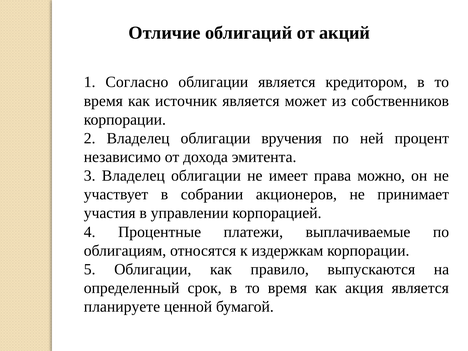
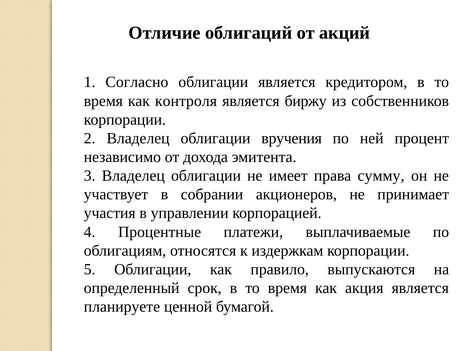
источник: источник -> контроля
может: может -> биржу
можно: можно -> сумму
